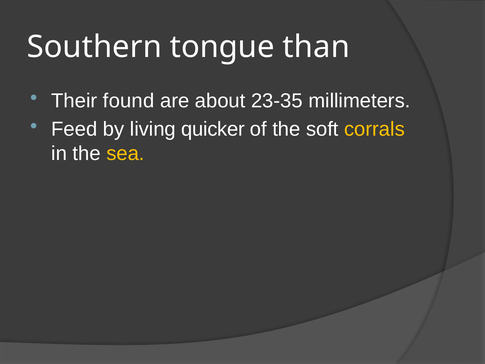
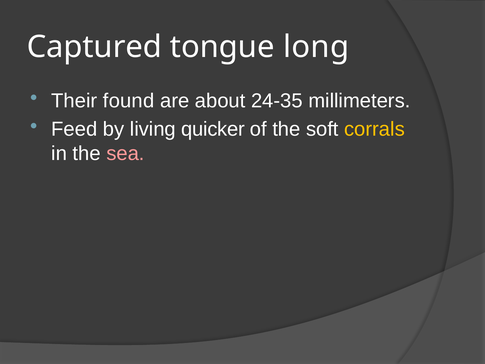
Southern: Southern -> Captured
than: than -> long
23-35: 23-35 -> 24-35
sea colour: yellow -> pink
